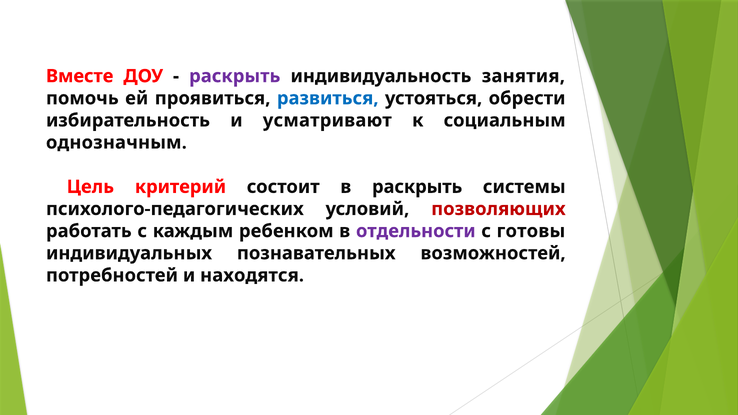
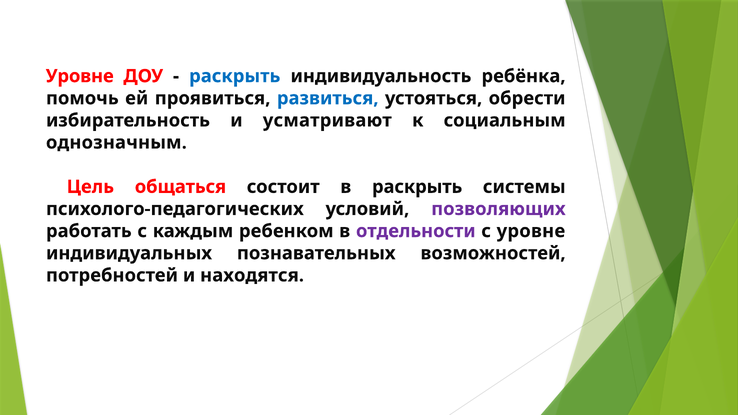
Вместе at (80, 76): Вместе -> Уровне
раскрыть at (235, 76) colour: purple -> blue
занятия: занятия -> ребёнка
критерий: критерий -> общаться
позволяющих colour: red -> purple
с готовы: готовы -> уровне
